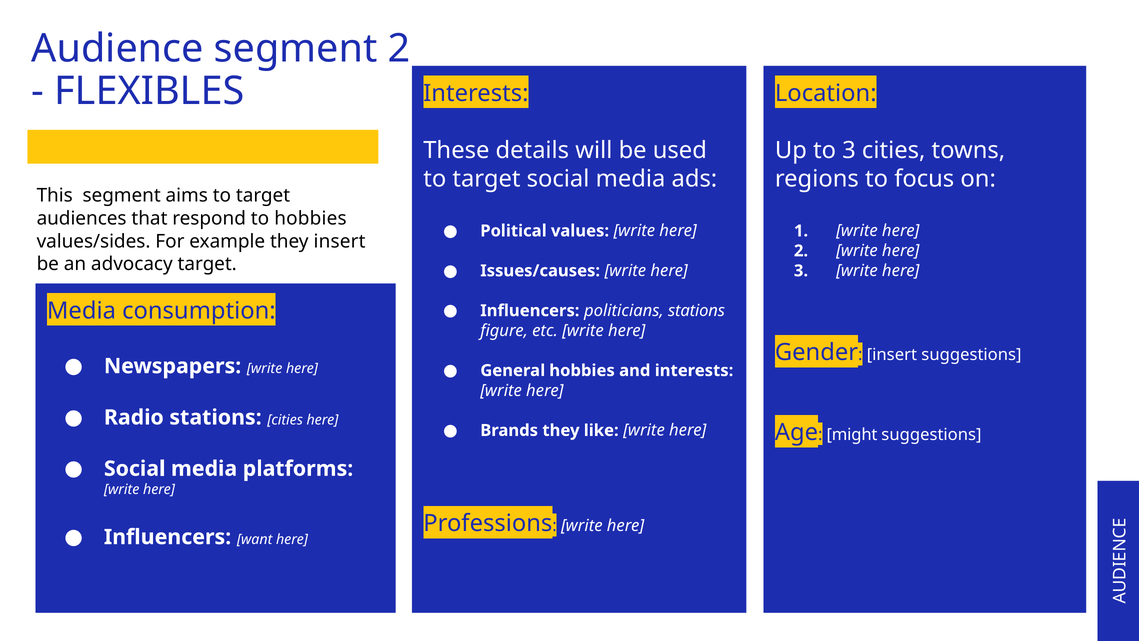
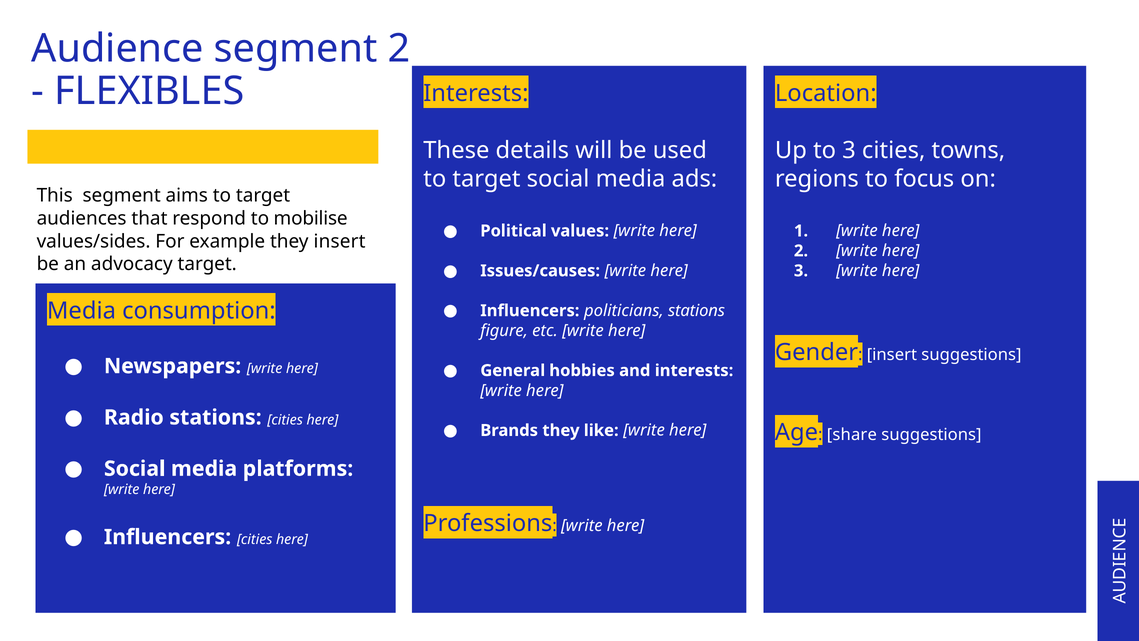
to hobbies: hobbies -> mobilise
might: might -> share
Influencers want: want -> cities
